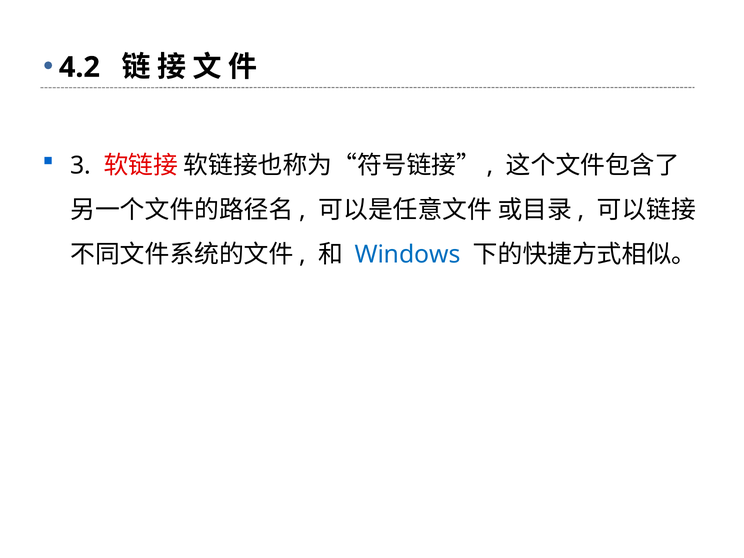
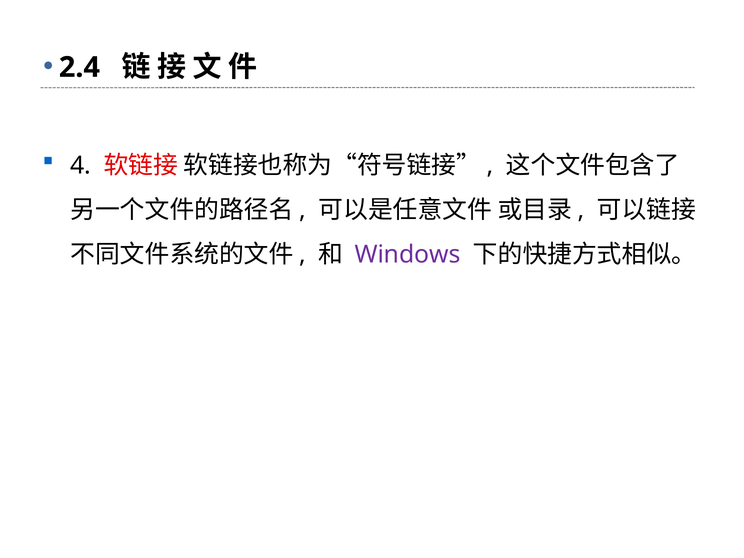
4.2: 4.2 -> 2.4
3: 3 -> 4
Windows colour: blue -> purple
